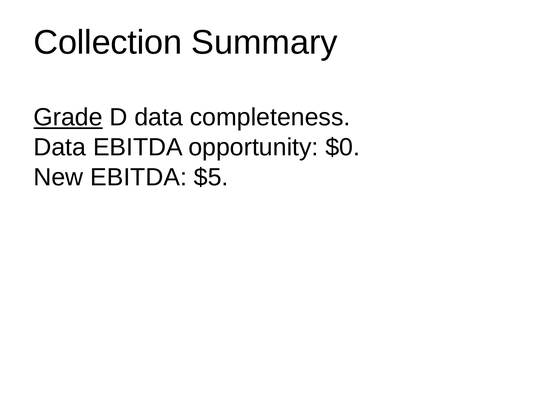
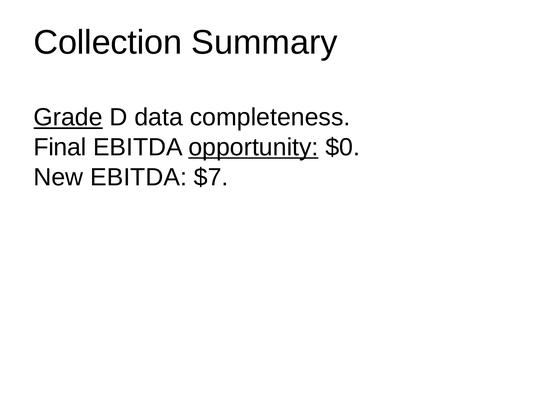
Data at (60, 147): Data -> Final
opportunity underline: none -> present
$5: $5 -> $7
